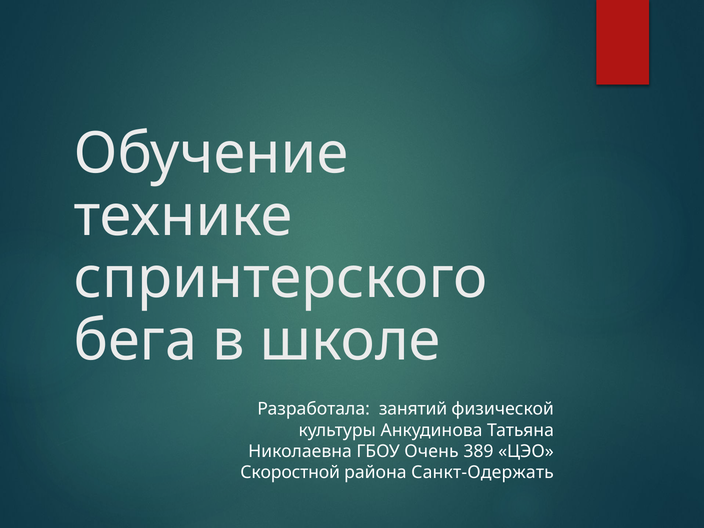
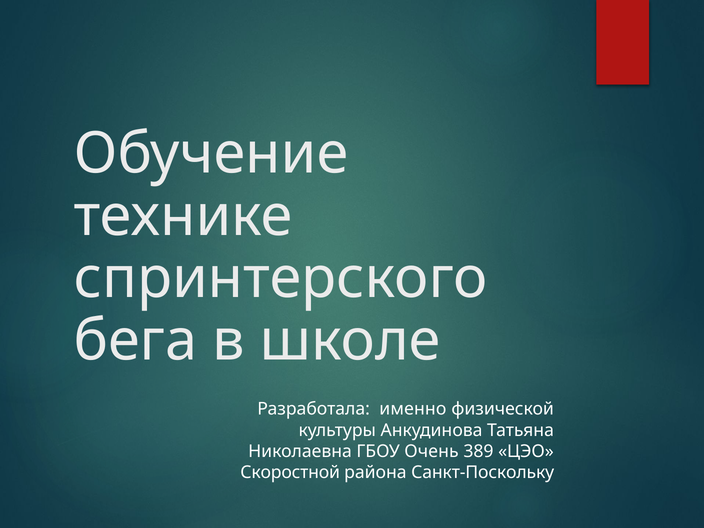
занятий: занятий -> именно
Санкт-Одержать: Санкт-Одержать -> Санкт-Поскольку
